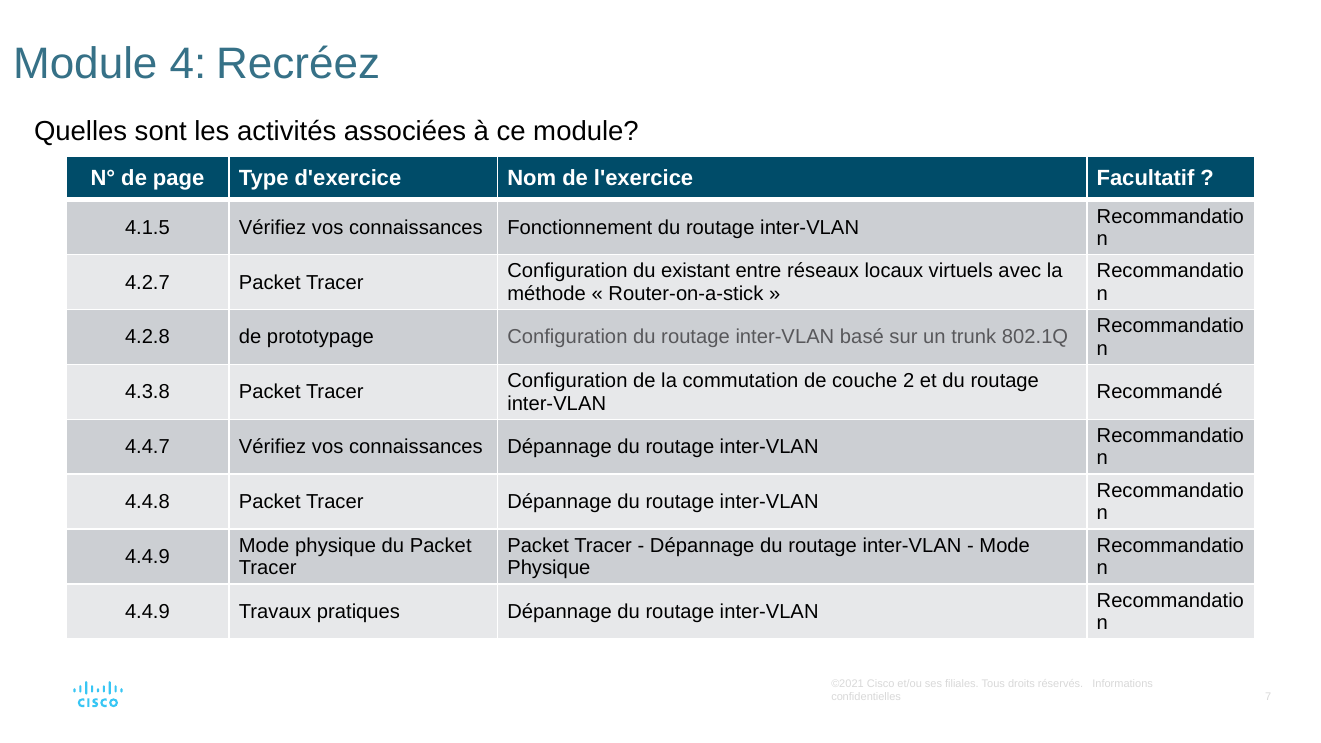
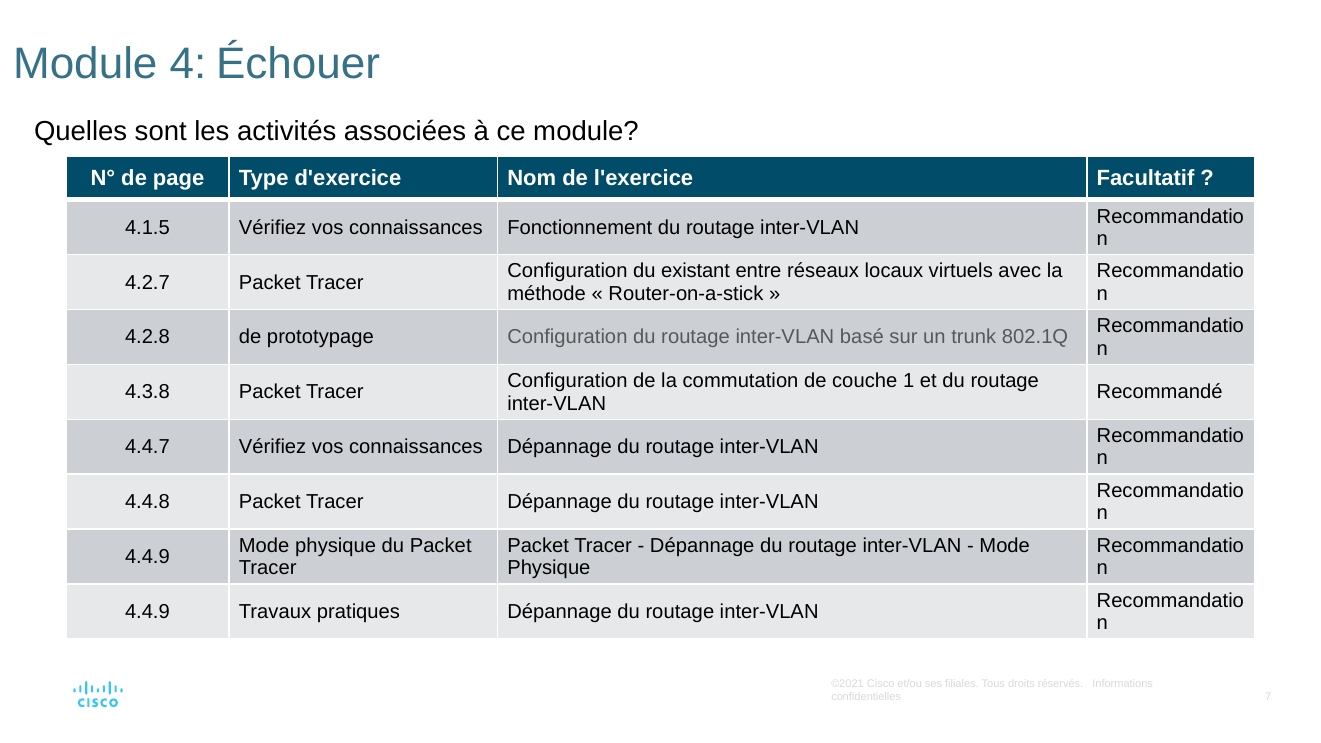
Recréez: Recréez -> Échouer
2: 2 -> 1
